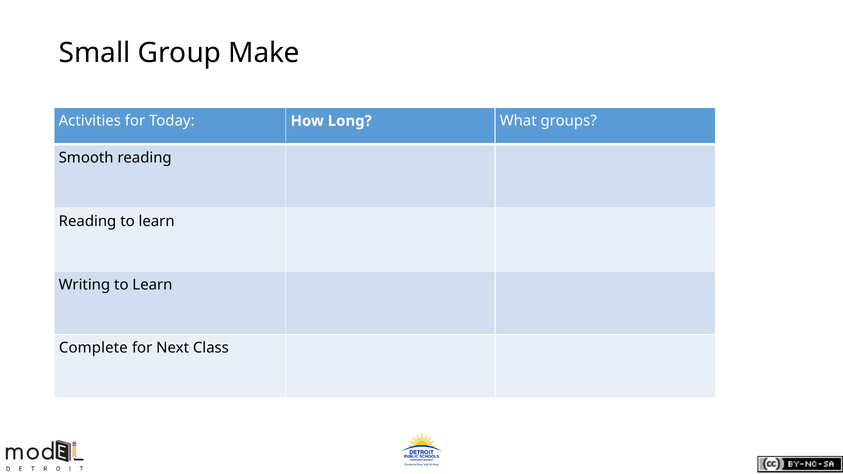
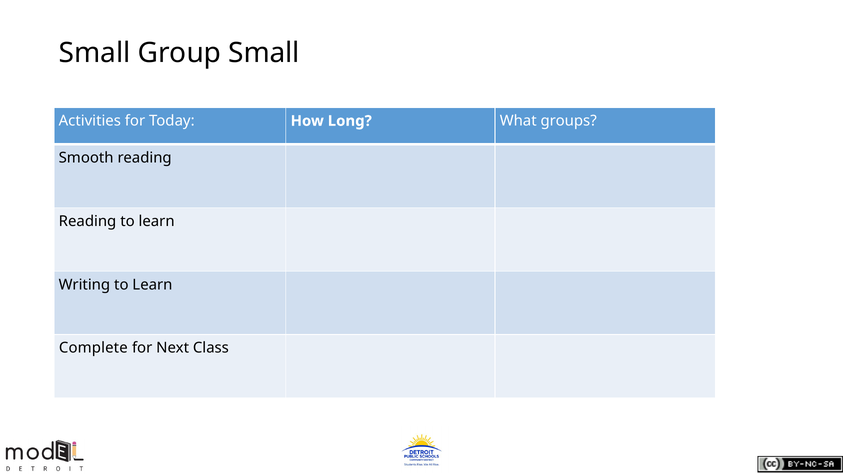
Group Make: Make -> Small
